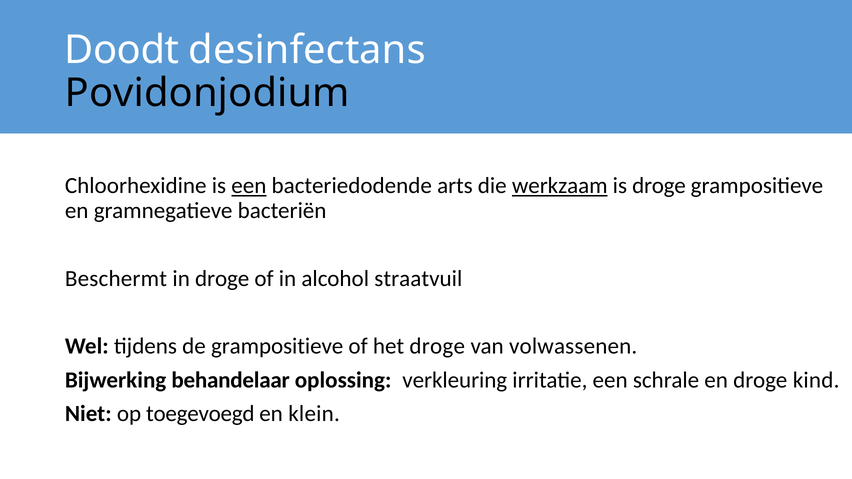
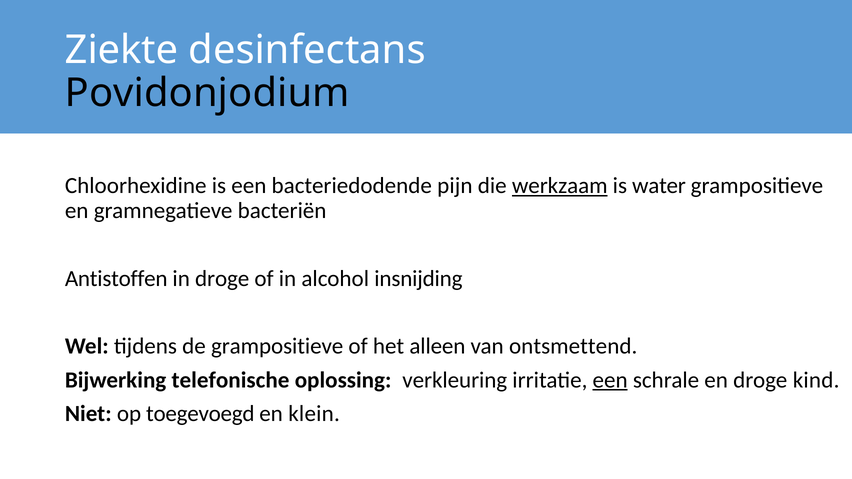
Doodt: Doodt -> Ziekte
een at (249, 186) underline: present -> none
arts: arts -> pijn
is droge: droge -> water
Beschermt: Beschermt -> Antistoffen
straatvuil: straatvuil -> insnijding
het droge: droge -> alleen
volwassenen: volwassenen -> ontsmettend
behandelaar: behandelaar -> telefonische
een at (610, 380) underline: none -> present
